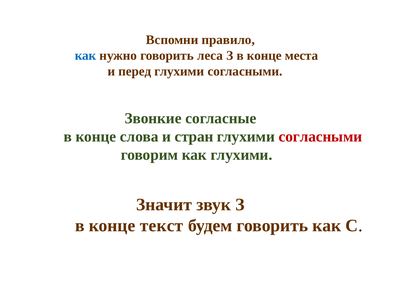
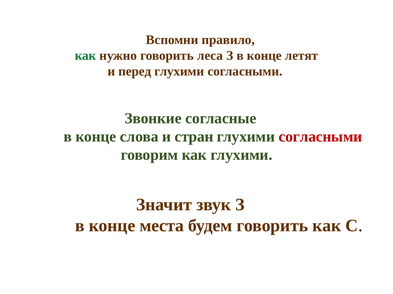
как at (86, 56) colour: blue -> green
места: места -> летят
текст: текст -> места
